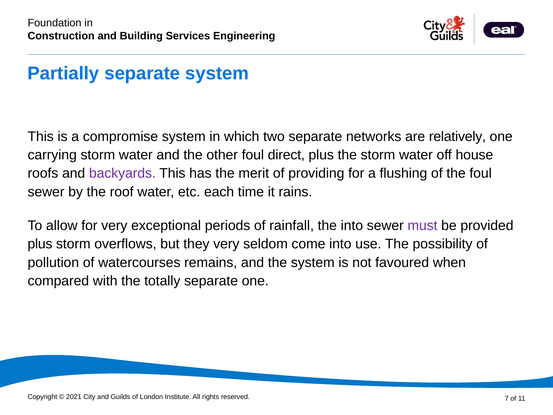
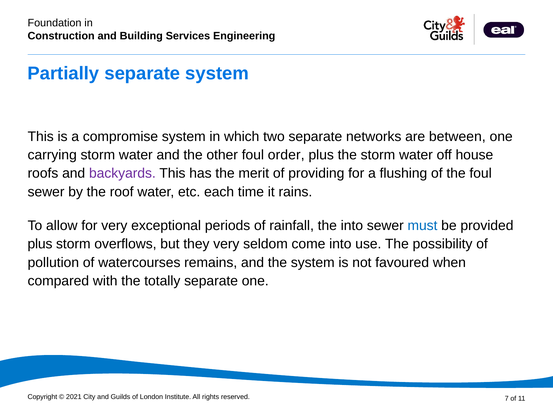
relatively: relatively -> between
direct: direct -> order
must colour: purple -> blue
